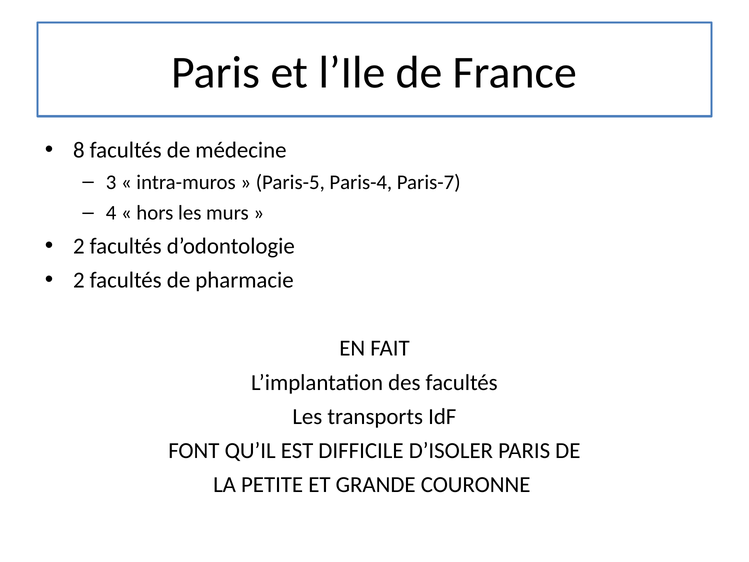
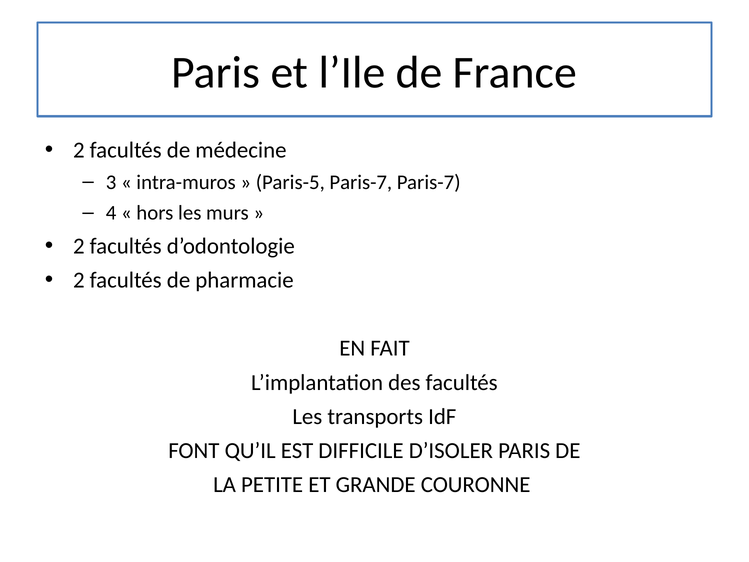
8 at (79, 150): 8 -> 2
Paris-5 Paris-4: Paris-4 -> Paris-7
